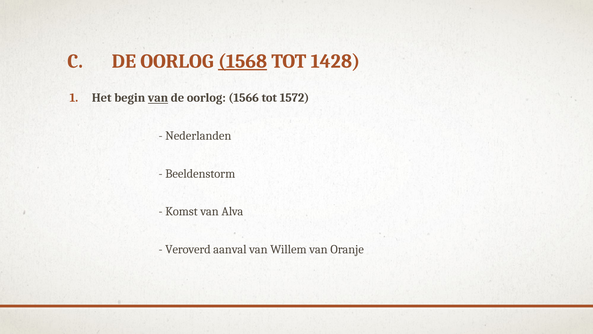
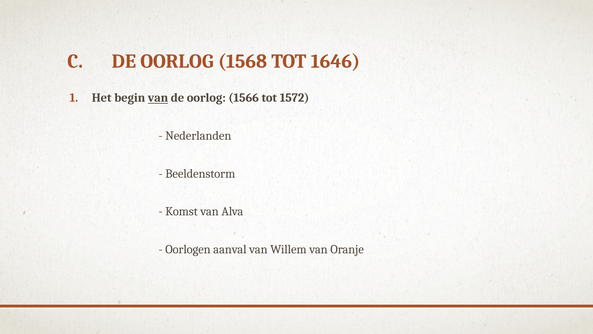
1568 underline: present -> none
1428: 1428 -> 1646
Veroverd: Veroverd -> Oorlogen
